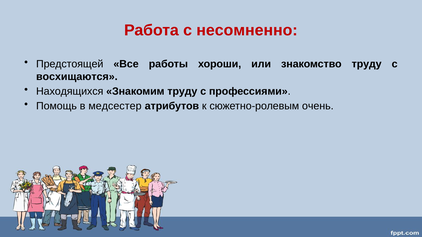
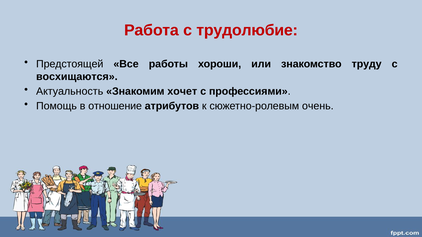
несомненно: несомненно -> трудолюбие
Находящихся: Находящихся -> Актуальность
Знакомим труду: труду -> хочет
медсестер: медсестер -> отношение
